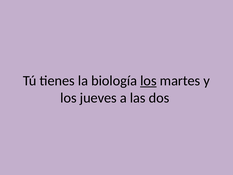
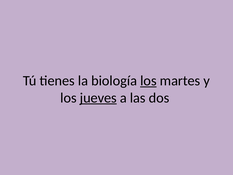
jueves underline: none -> present
